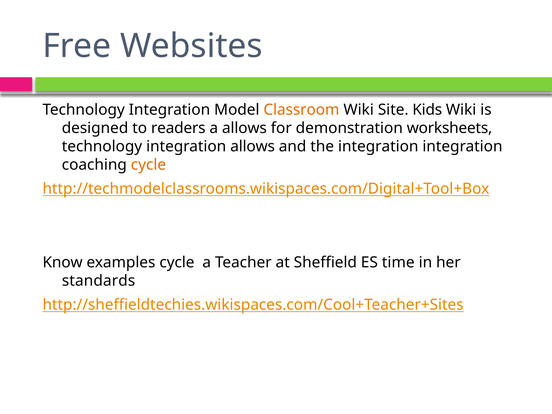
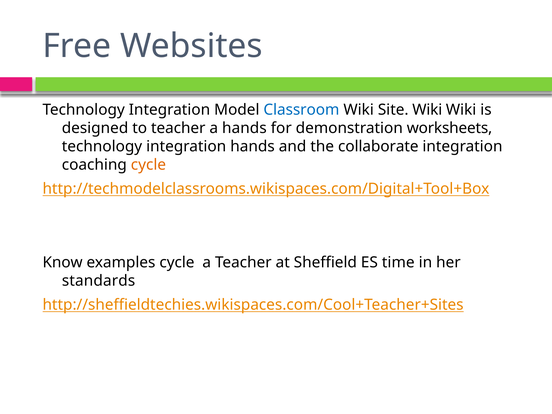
Classroom colour: orange -> blue
Site Kids: Kids -> Wiki
to readers: readers -> teacher
a allows: allows -> hands
integration allows: allows -> hands
the integration: integration -> collaborate
